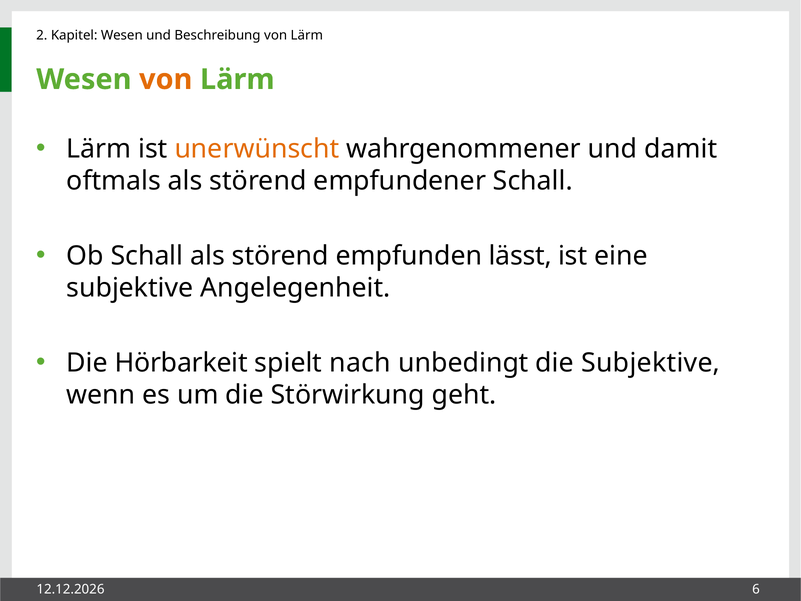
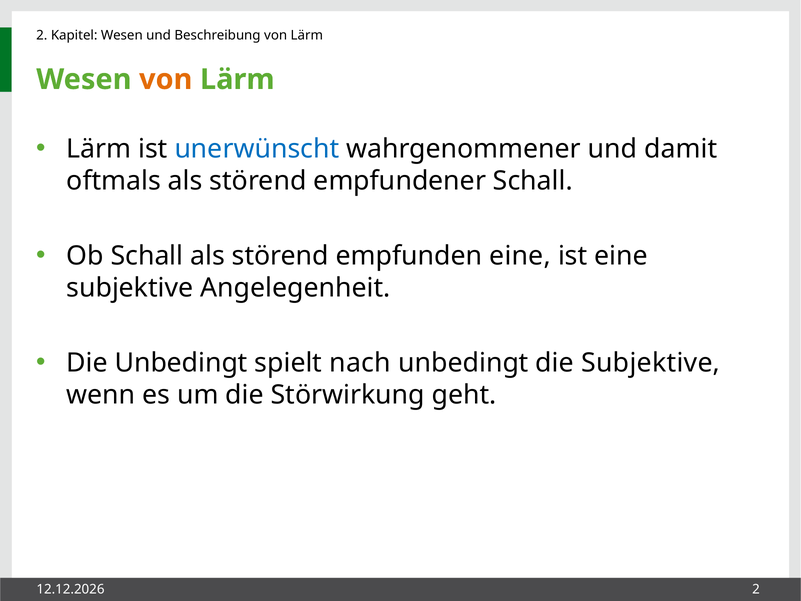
unerwünscht colour: orange -> blue
empfunden lässt: lässt -> eine
Die Hörbarkeit: Hörbarkeit -> Unbedingt
6 at (756, 589): 6 -> 2
